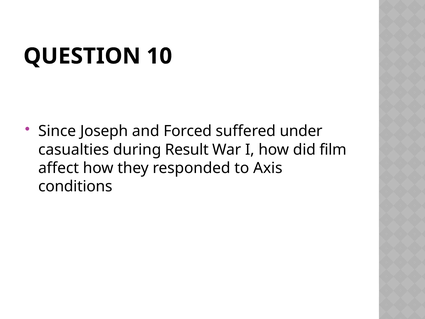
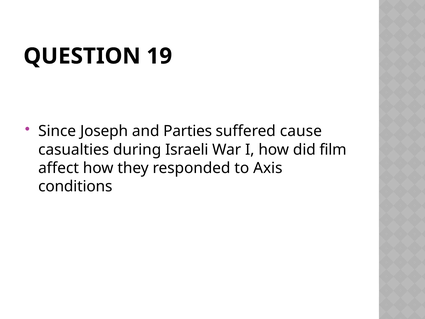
10: 10 -> 19
Forced: Forced -> Parties
under: under -> cause
Result: Result -> Israeli
